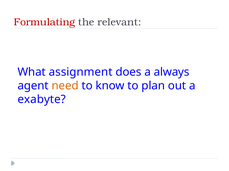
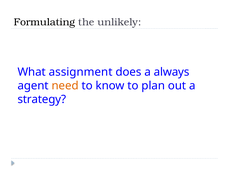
Formulating colour: red -> black
relevant: relevant -> unlikely
exabyte: exabyte -> strategy
